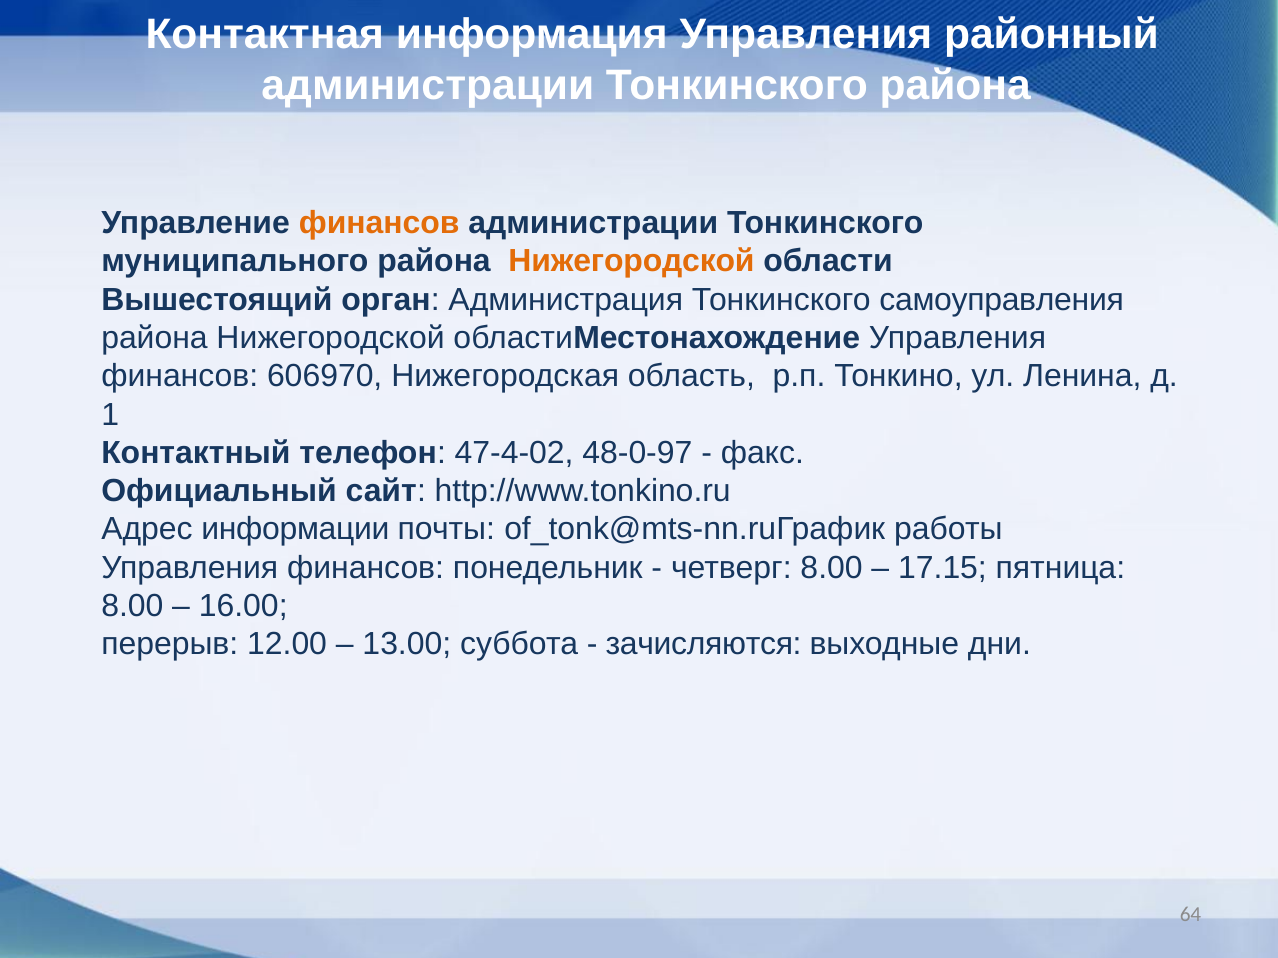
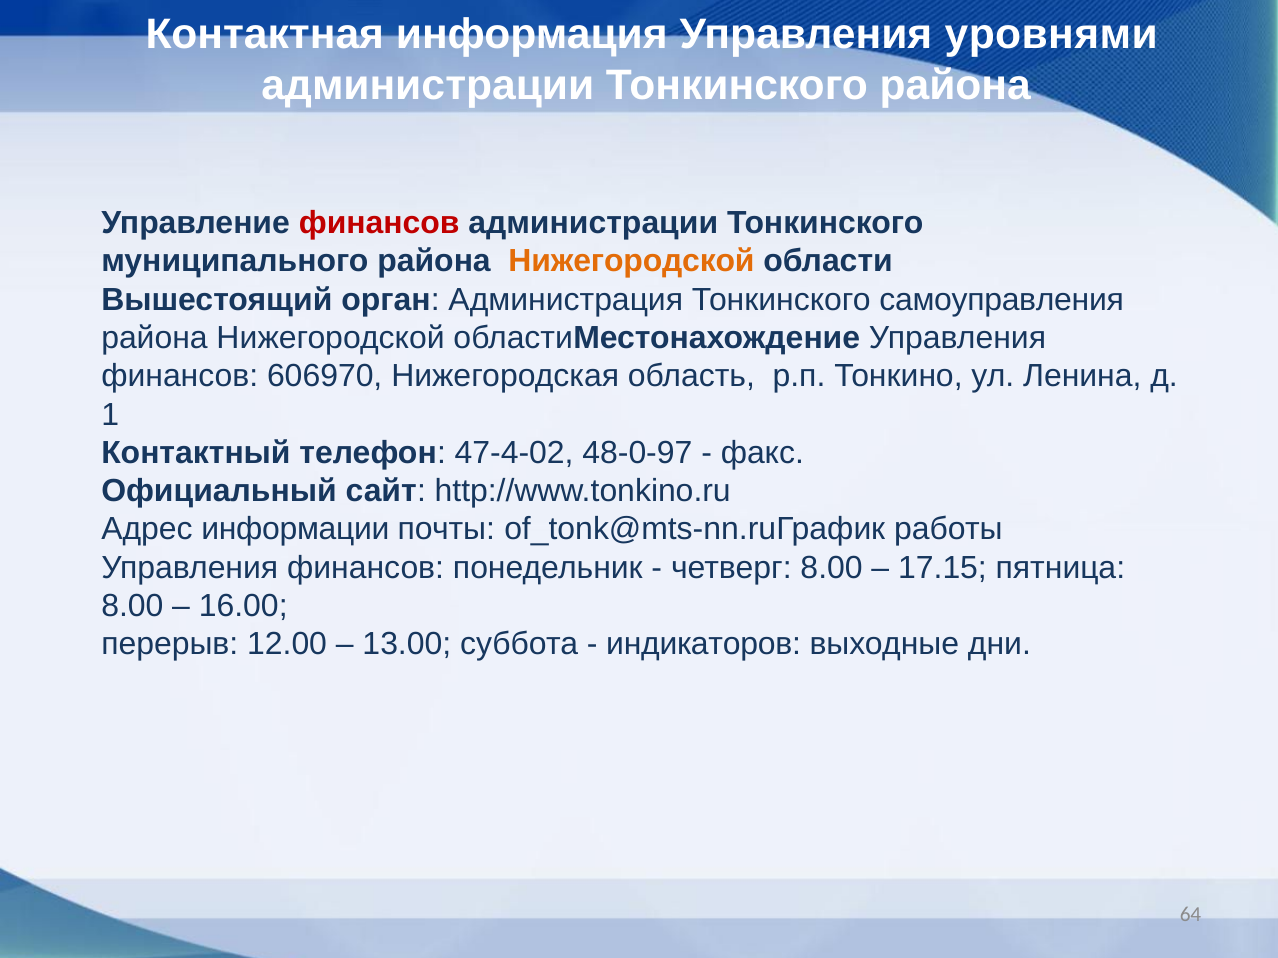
районный: районный -> уровнями
финансов at (379, 223) colour: orange -> red
зачисляются: зачисляются -> индикаторов
